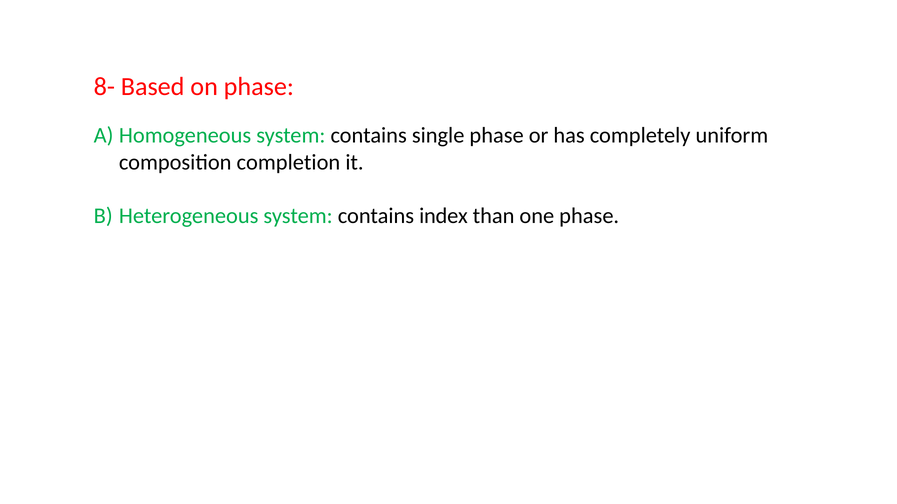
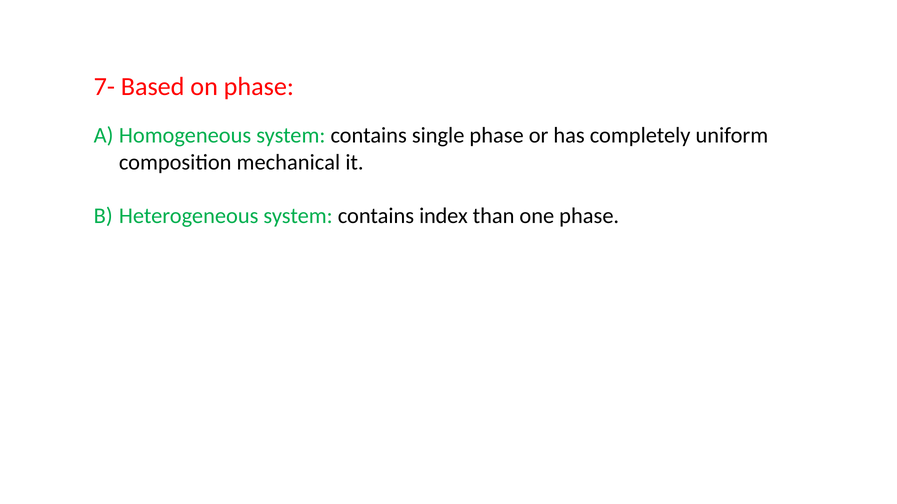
8-: 8- -> 7-
completion: completion -> mechanical
